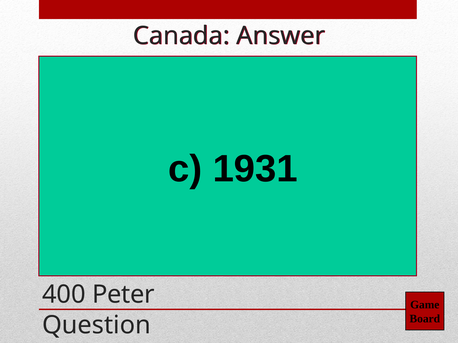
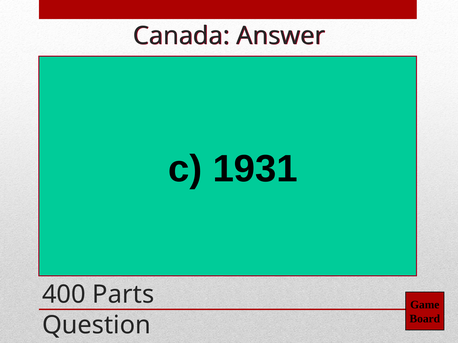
Peter: Peter -> Parts
